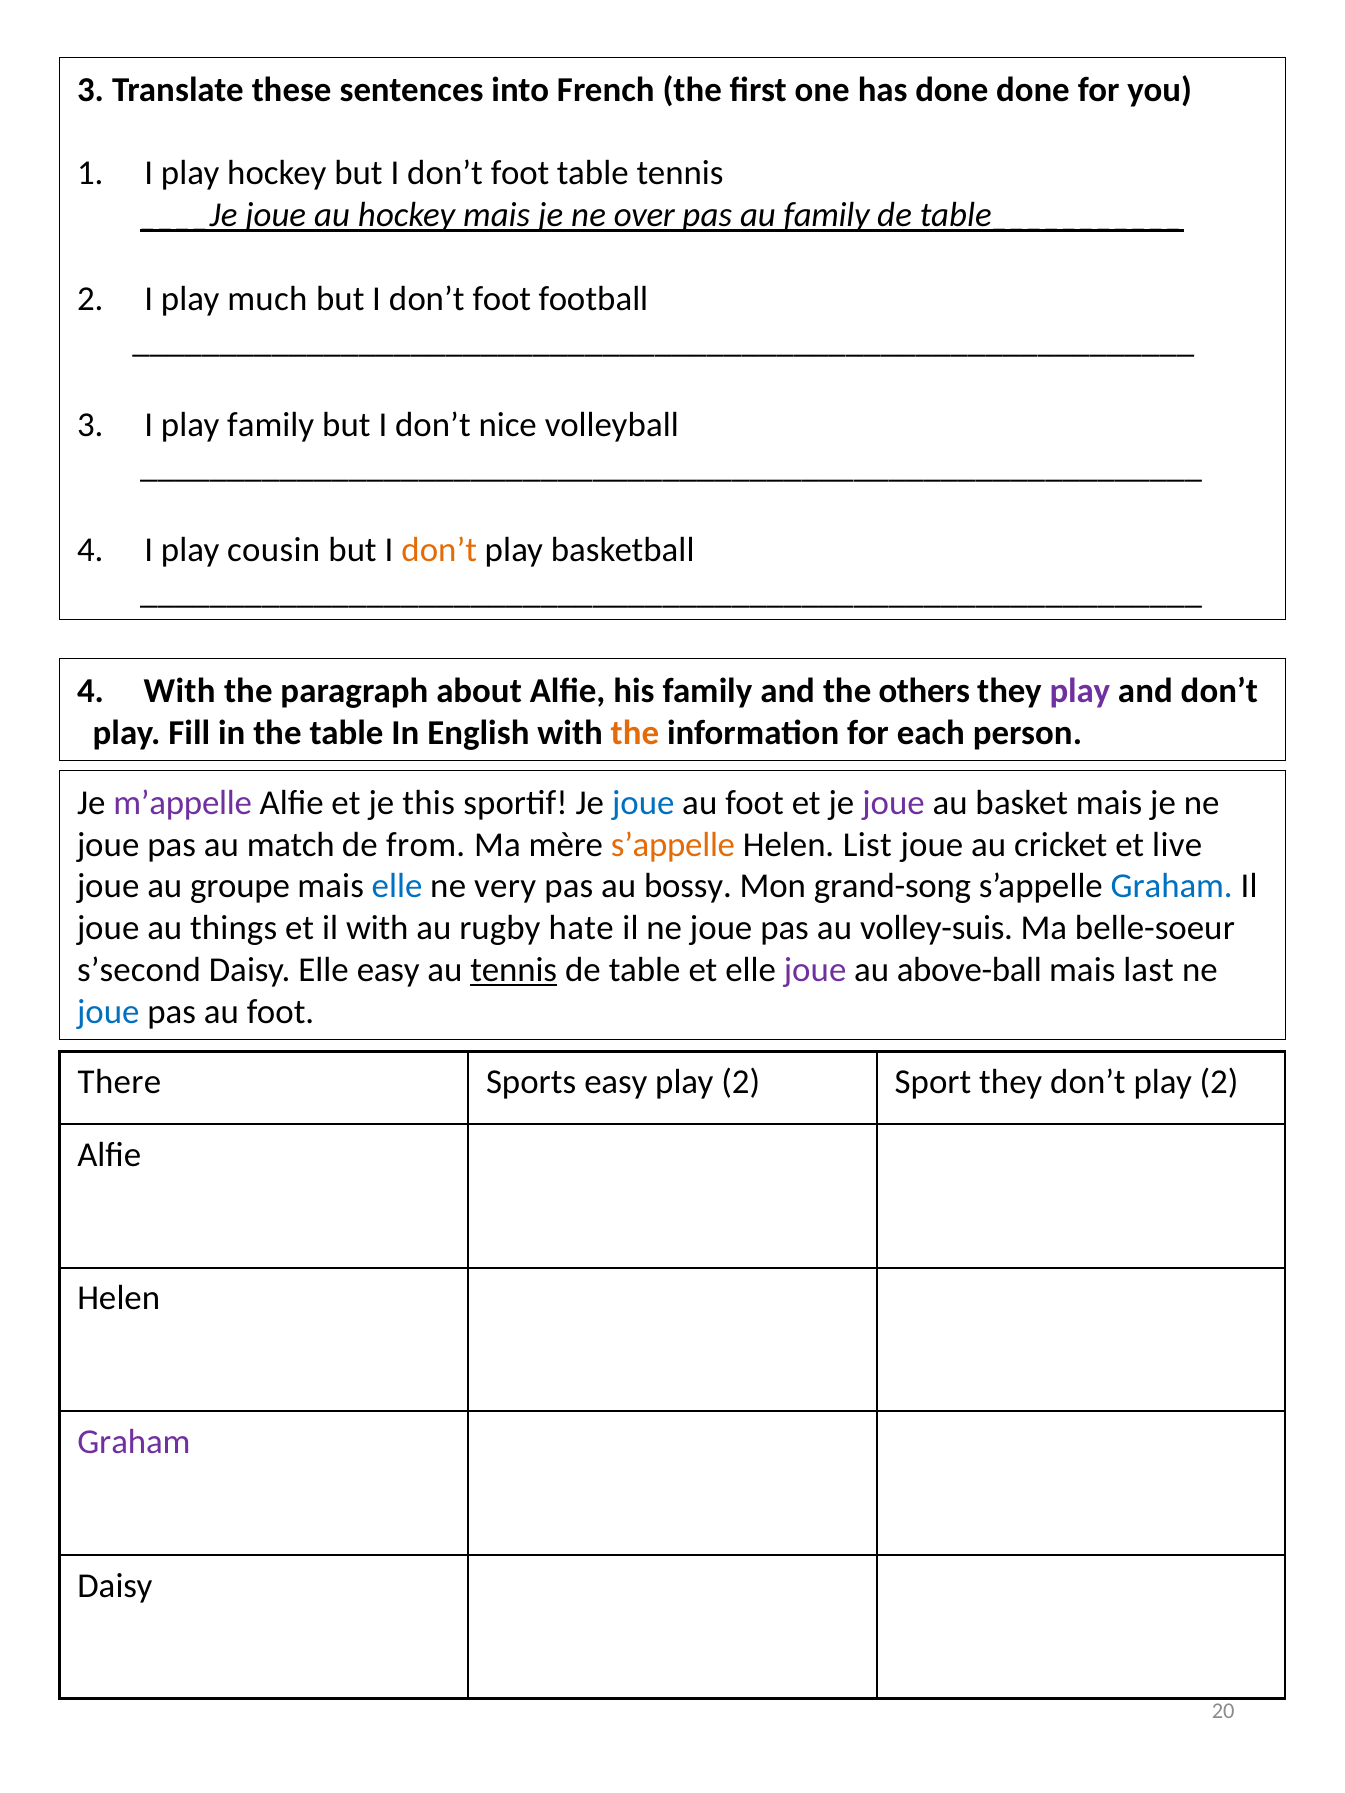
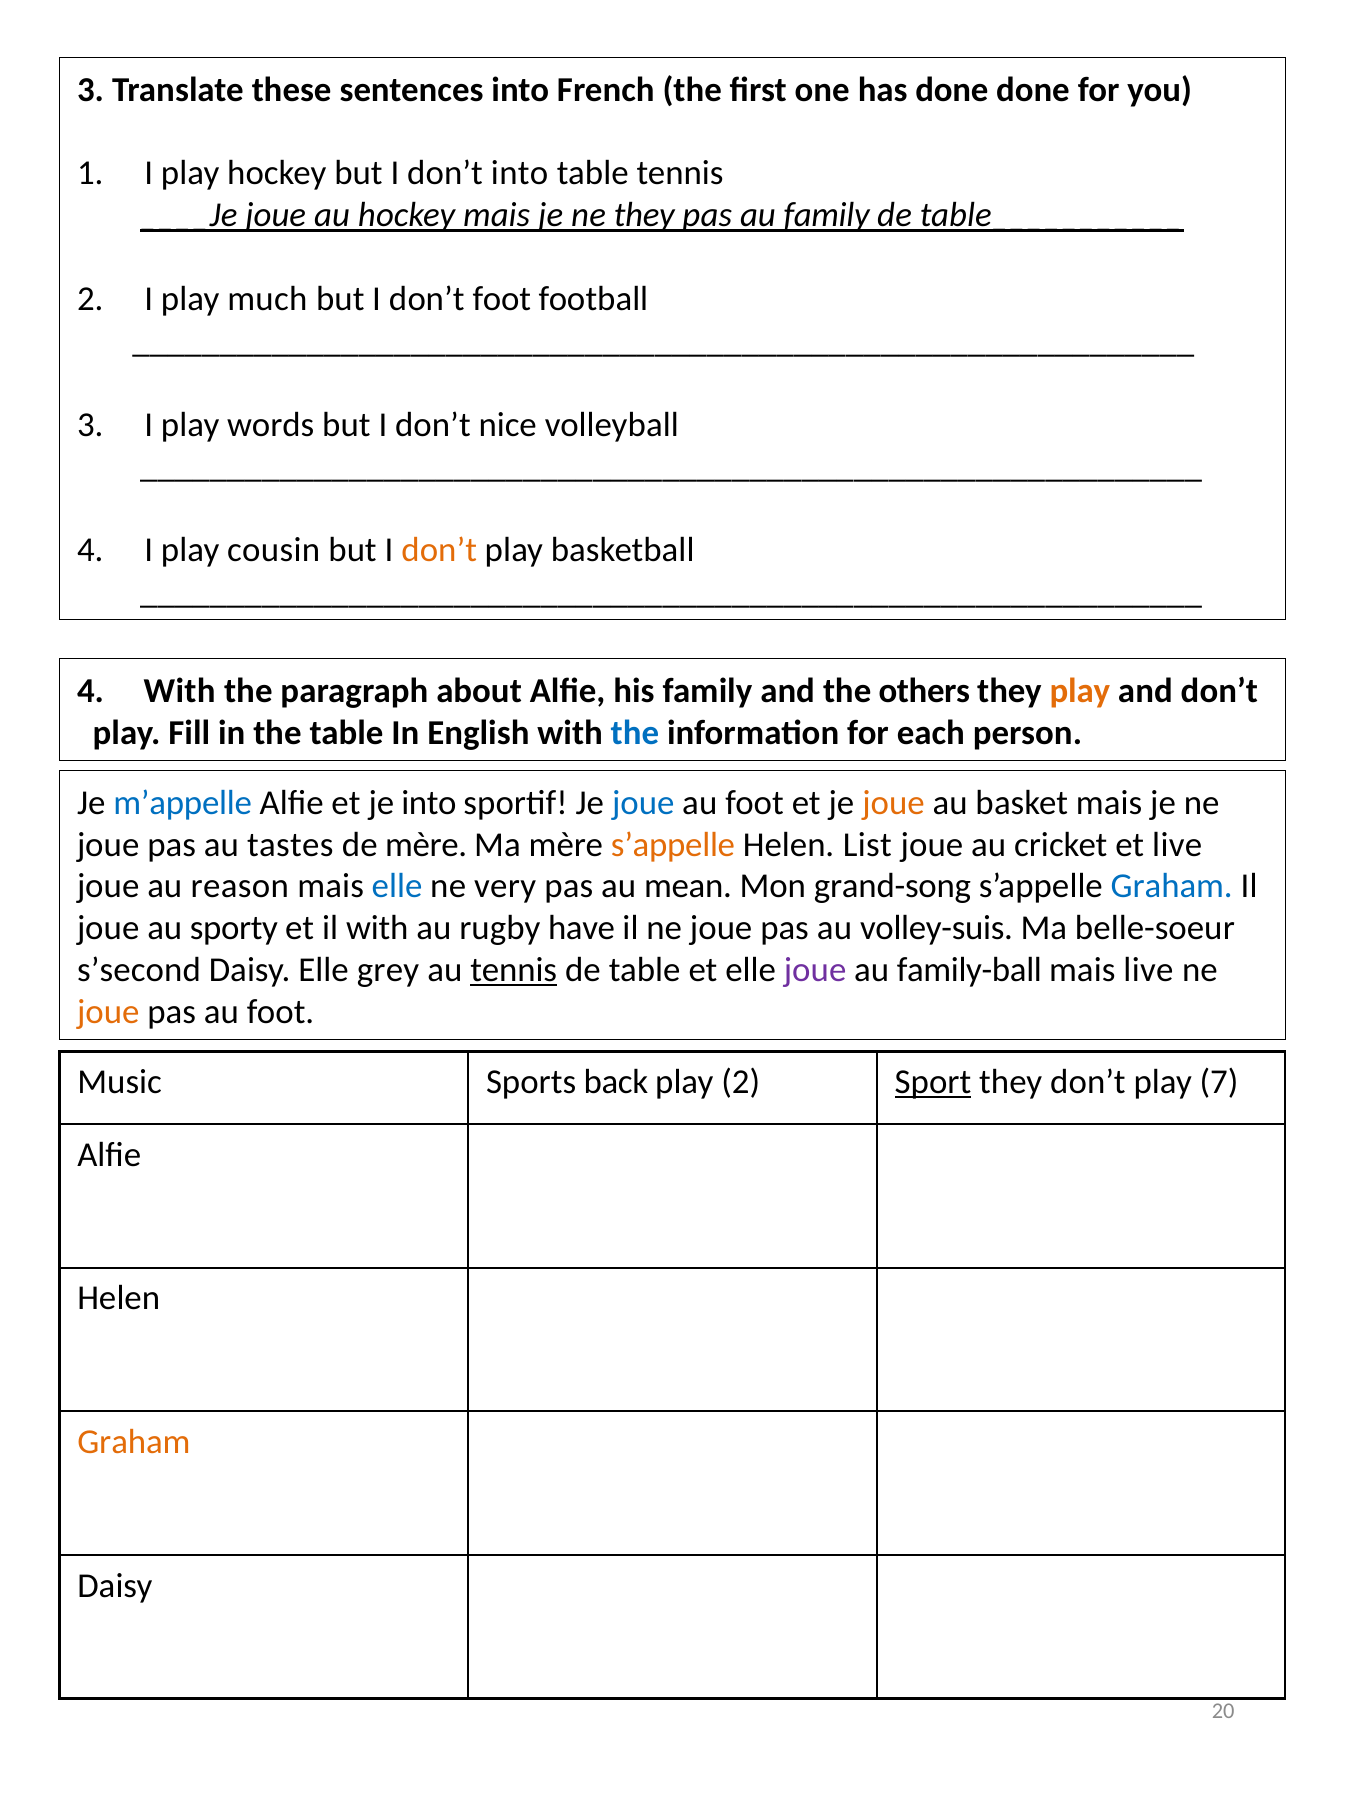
foot at (520, 173): foot -> into
ne over: over -> they
play family: family -> words
play at (1080, 691) colour: purple -> orange
the at (635, 733) colour: orange -> blue
m’appelle colour: purple -> blue
je this: this -> into
joue at (894, 803) colour: purple -> orange
match: match -> tastes
de from: from -> mère
groupe: groupe -> reason
bossy: bossy -> mean
things: things -> sporty
hate: hate -> have
Elle easy: easy -> grey
above-ball: above-ball -> family-ball
mais last: last -> live
joue at (108, 1012) colour: blue -> orange
There: There -> Music
Sports easy: easy -> back
Sport underline: none -> present
don’t play 2: 2 -> 7
Graham at (134, 1442) colour: purple -> orange
